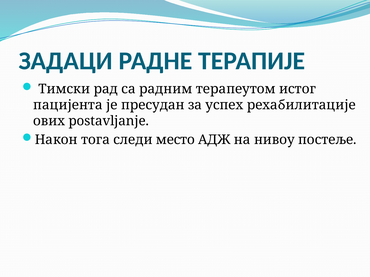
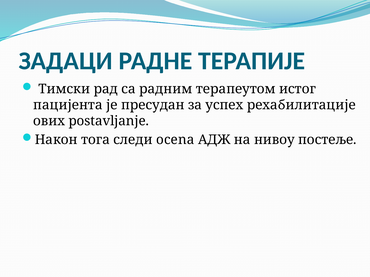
место: место -> ocena
